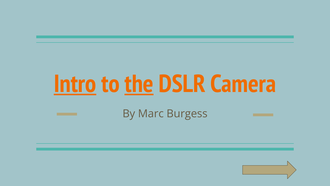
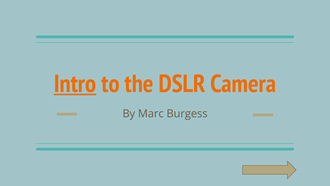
the underline: present -> none
